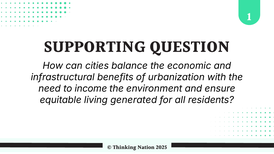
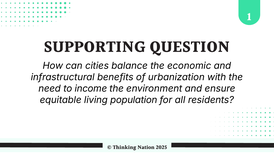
generated: generated -> population
